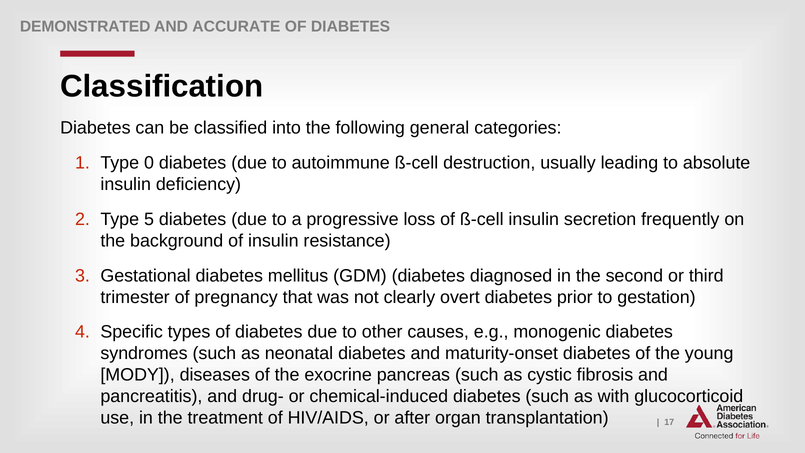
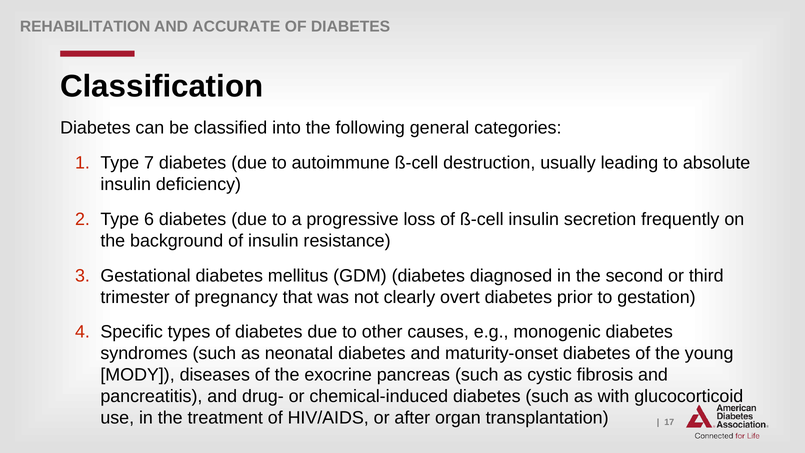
DEMONSTRATED: DEMONSTRATED -> REHABILITATION
0: 0 -> 7
5: 5 -> 6
